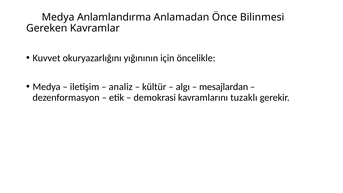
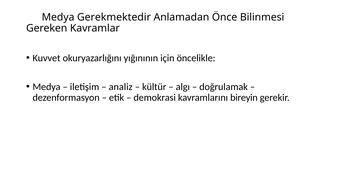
Anlamlandırma: Anlamlandırma -> Gerekmektedir
mesajlardan: mesajlardan -> doğrulamak
tuzaklı: tuzaklı -> bireyin
